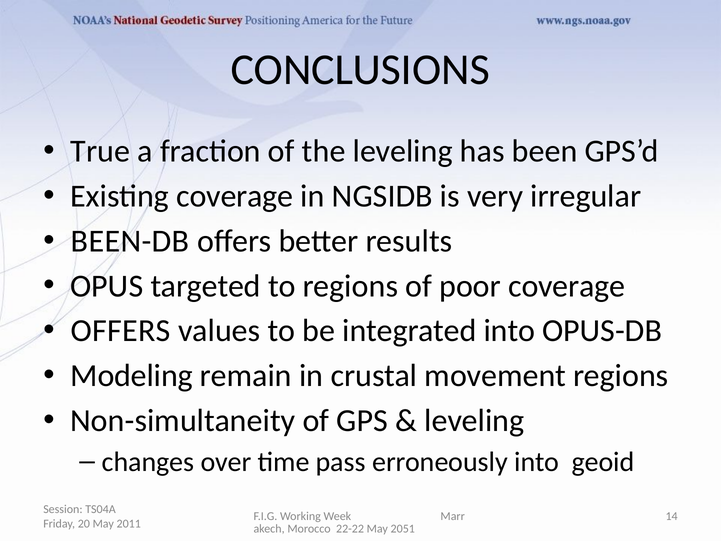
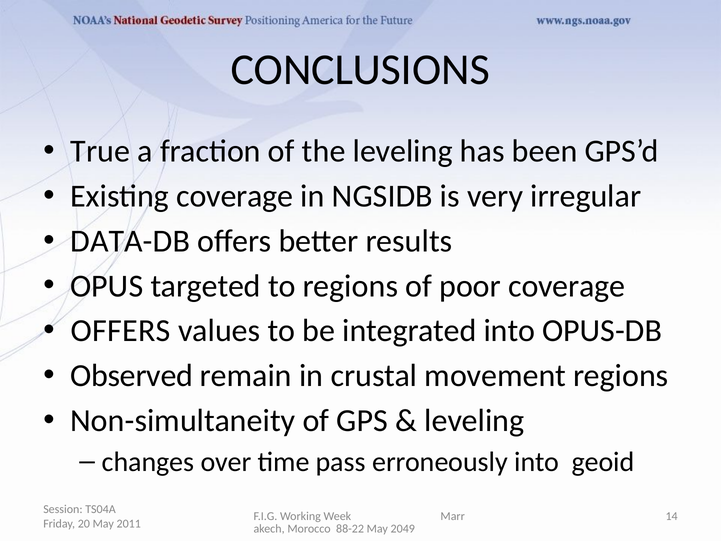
BEEN-DB: BEEN-DB -> DATA-DB
Modeling: Modeling -> Observed
22-22: 22-22 -> 88-22
2051: 2051 -> 2049
